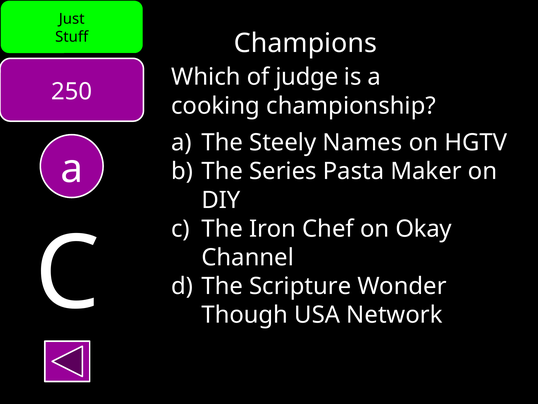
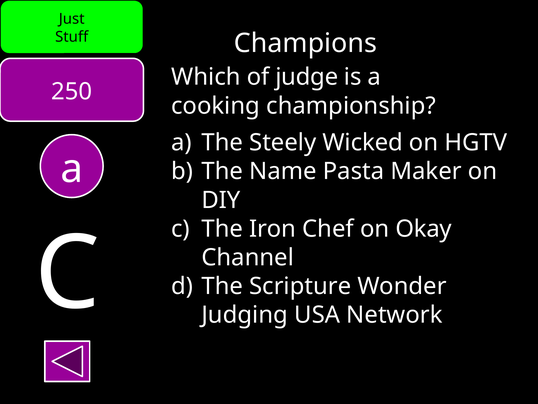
Names: Names -> Wicked
Series: Series -> Name
Though: Though -> Judging
